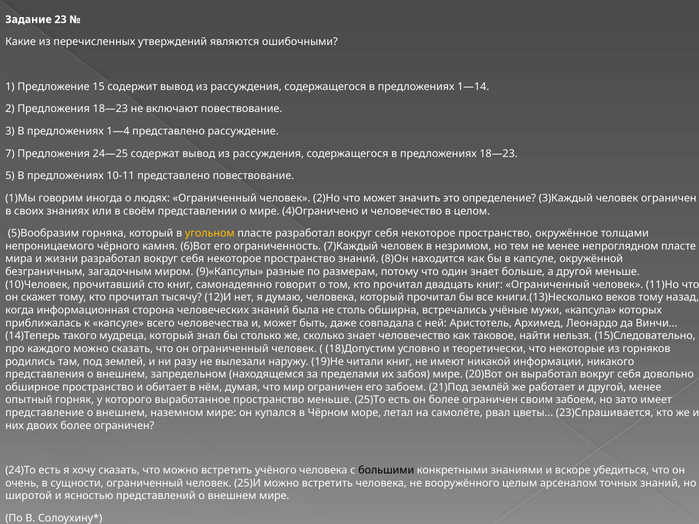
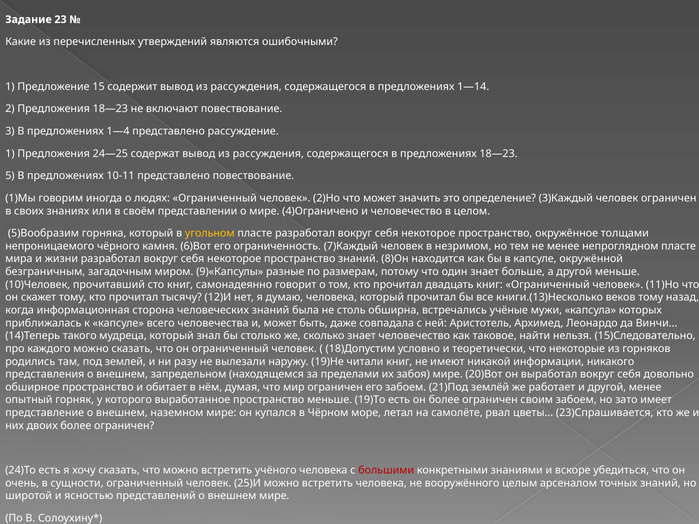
7 at (10, 154): 7 -> 1
25)То: 25)То -> 19)То
большими colour: black -> red
